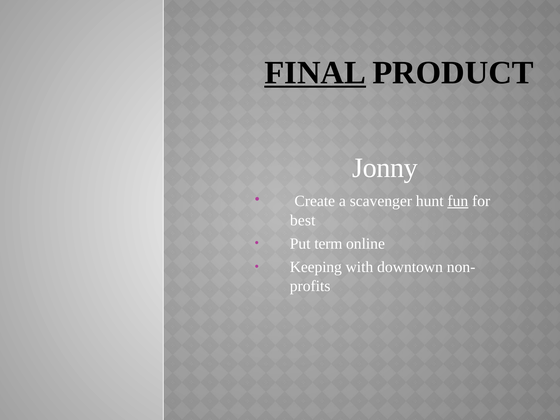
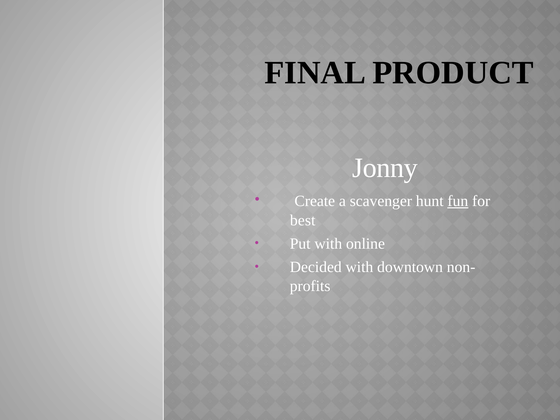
FINAL underline: present -> none
Put term: term -> with
Keeping: Keeping -> Decided
